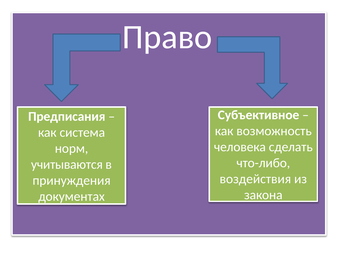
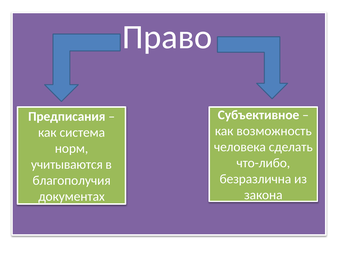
воздействия: воздействия -> безразлична
принуждения: принуждения -> благополучия
